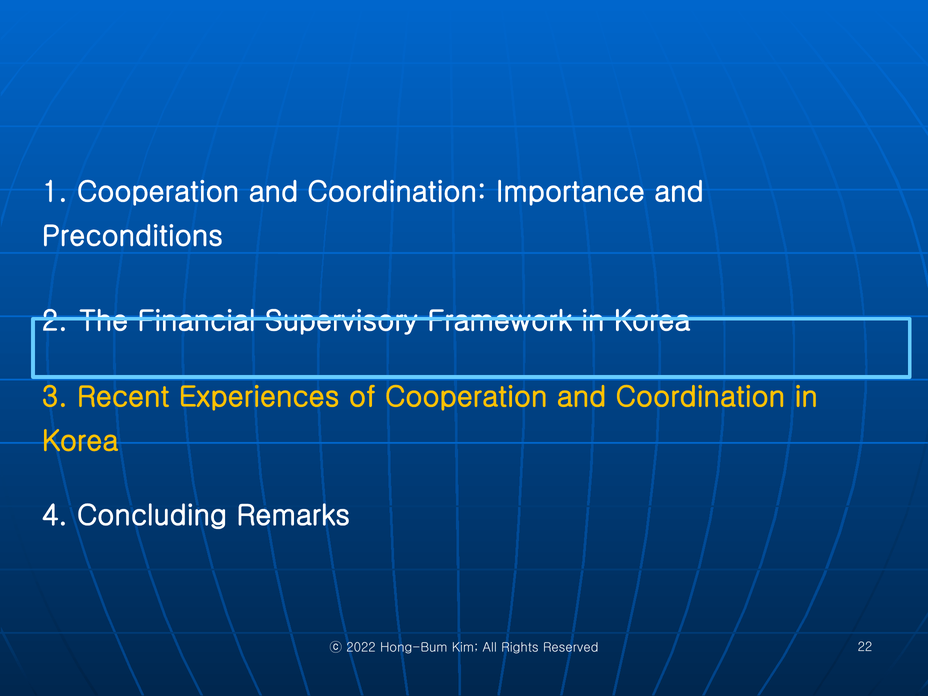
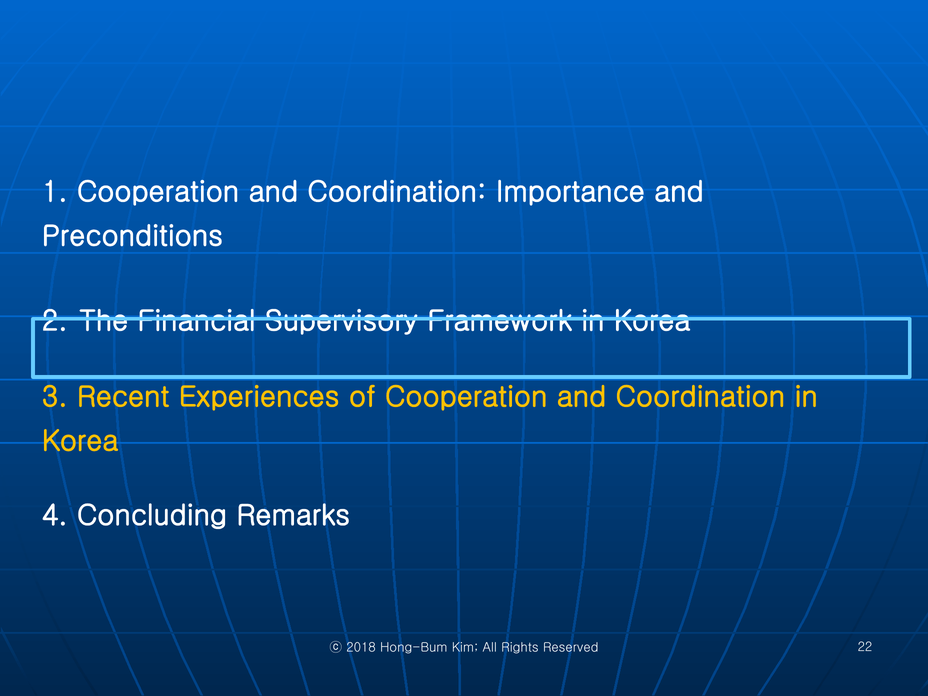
2022: 2022 -> 2018
